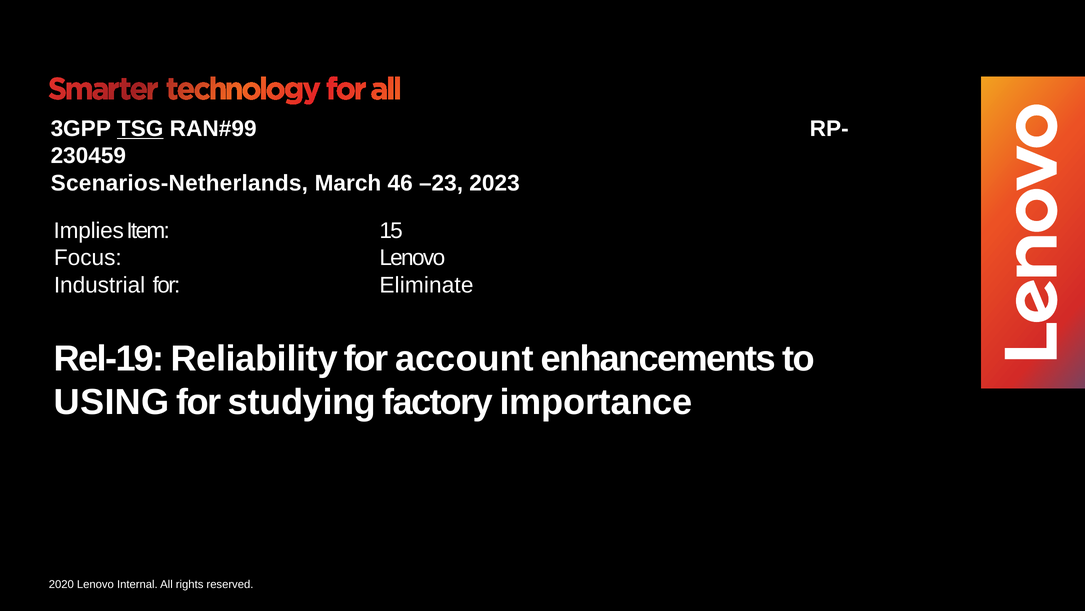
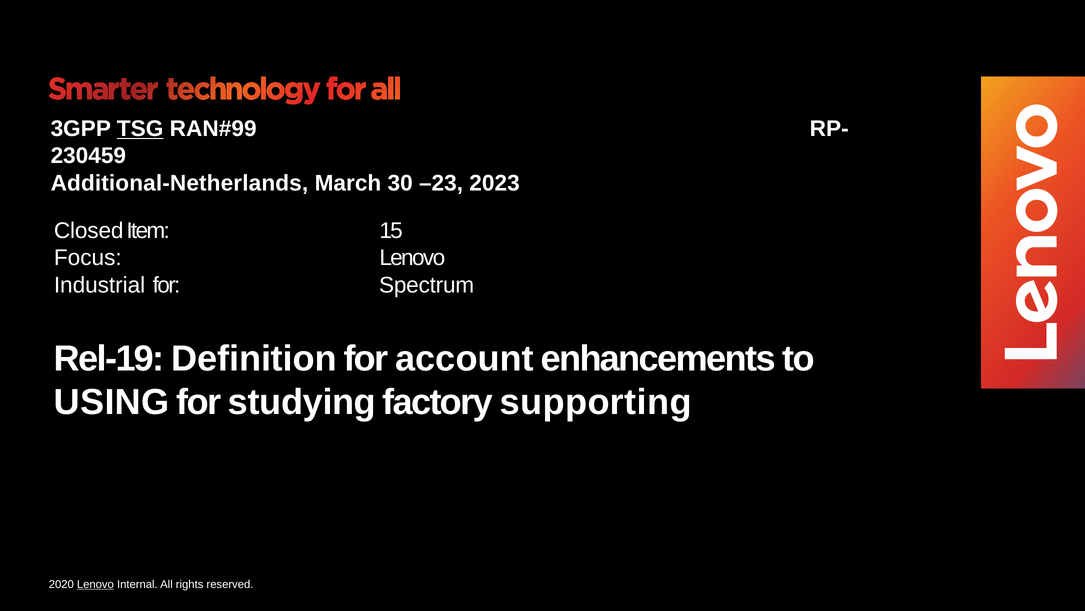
Scenarios-Netherlands: Scenarios-Netherlands -> Additional-Netherlands
46: 46 -> 30
Implies: Implies -> Closed
Eliminate: Eliminate -> Spectrum
Reliability: Reliability -> Definition
importance: importance -> supporting
Lenovo at (95, 584) underline: none -> present
